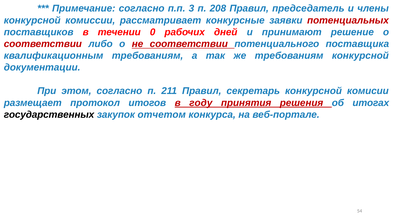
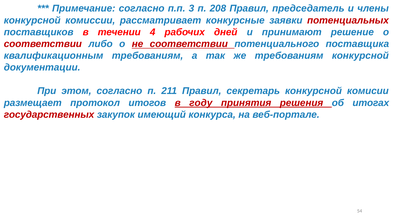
0: 0 -> 4
государственных colour: black -> red
отчетом: отчетом -> имеющий
